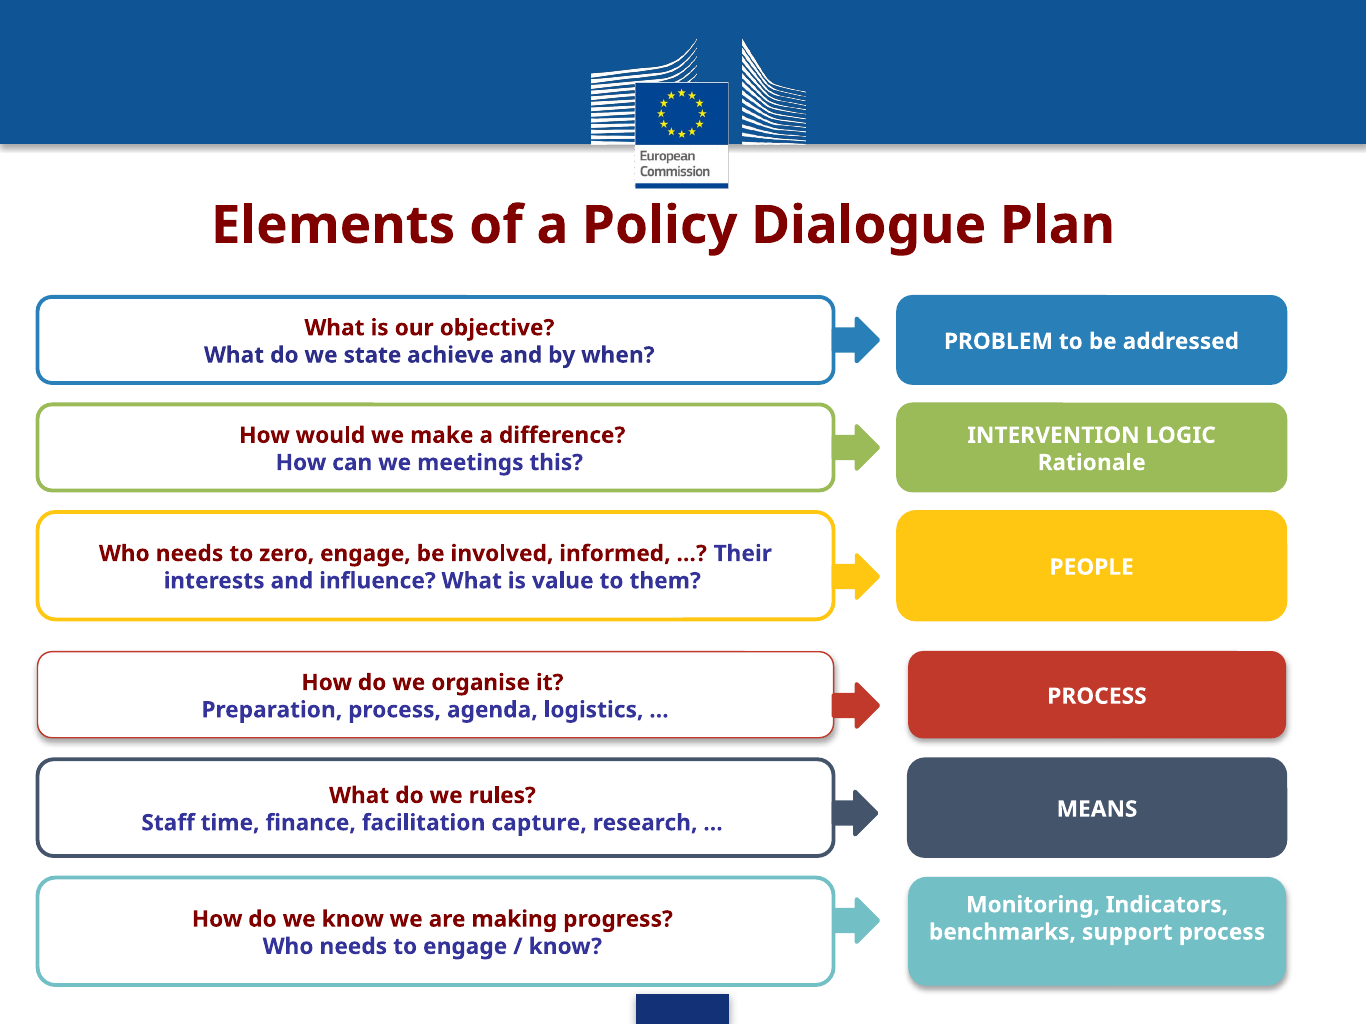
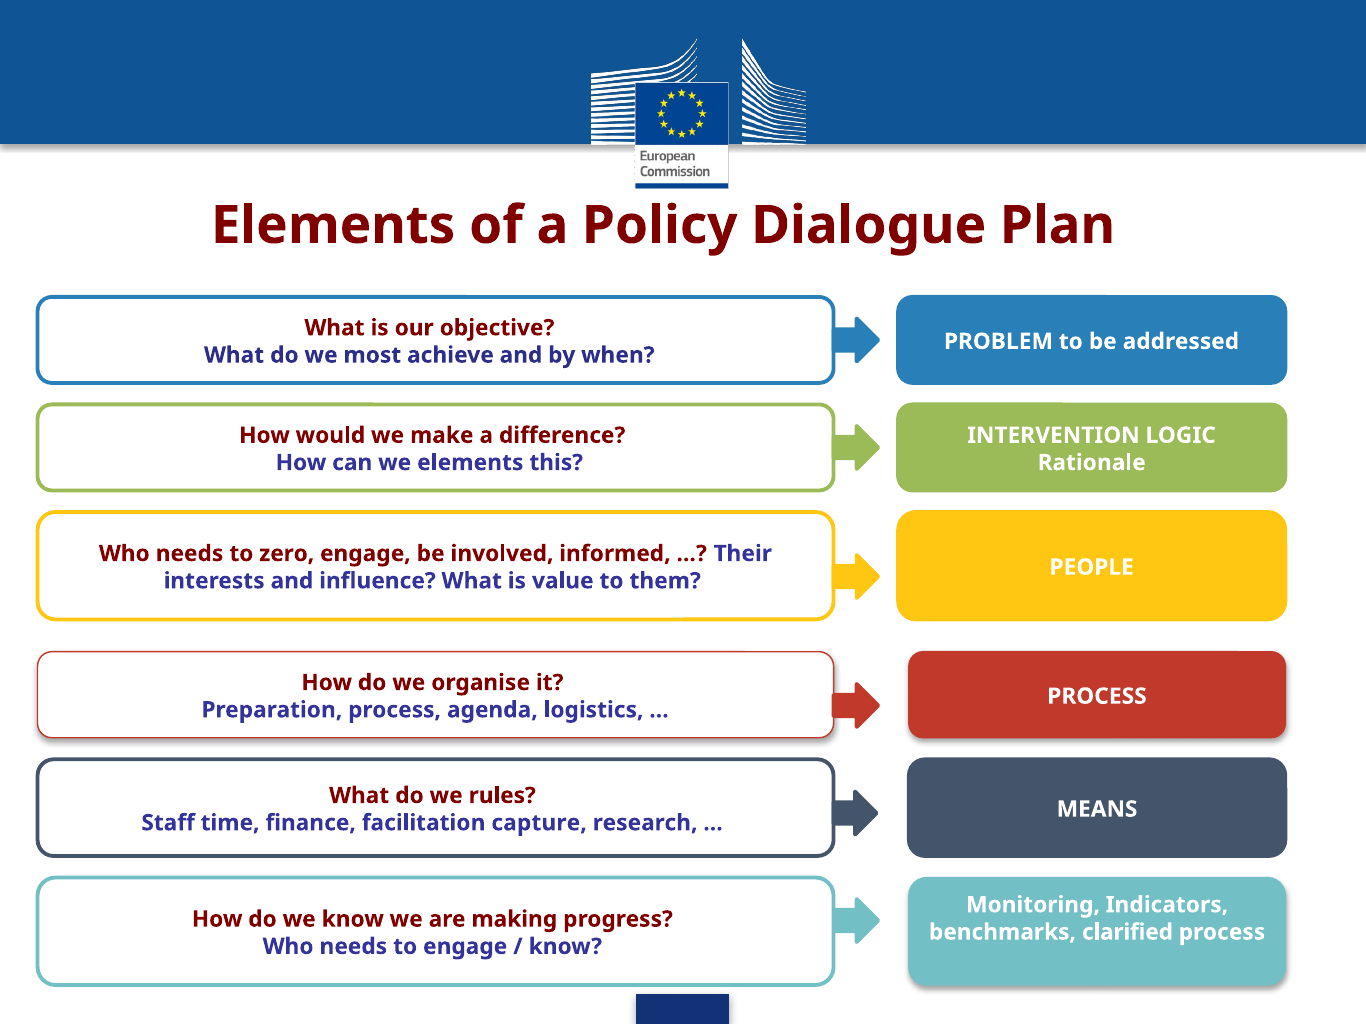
state: state -> most
we meetings: meetings -> elements
support: support -> clarified
